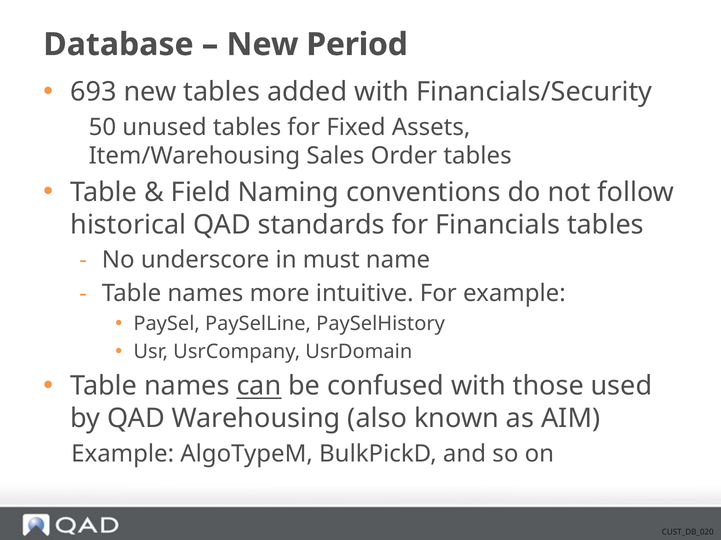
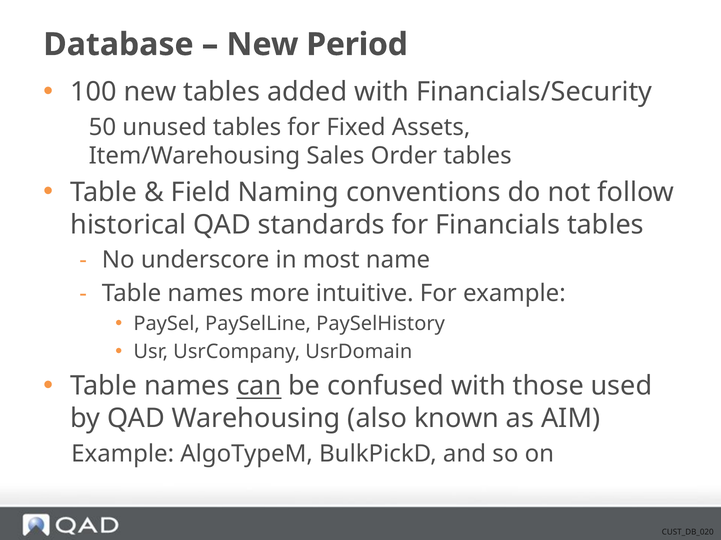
693: 693 -> 100
must: must -> most
